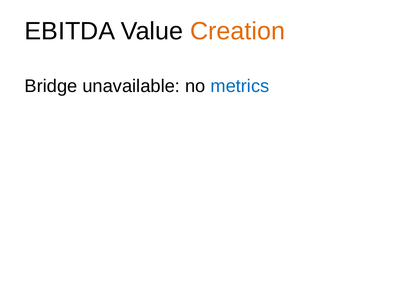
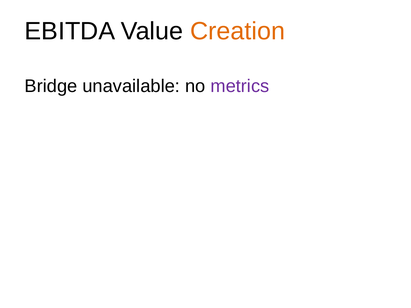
metrics colour: blue -> purple
